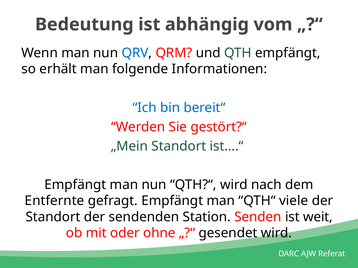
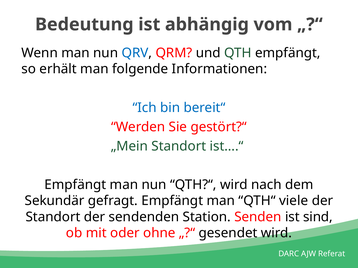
Entfernte: Entfernte -> Sekundär
weit: weit -> sind
